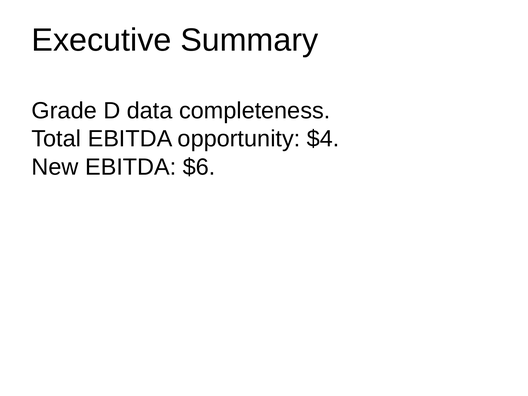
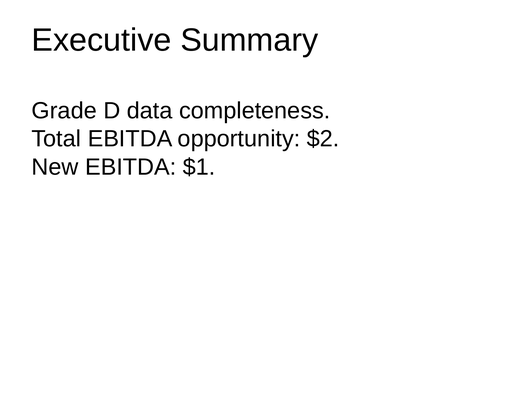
$4: $4 -> $2
$6: $6 -> $1
